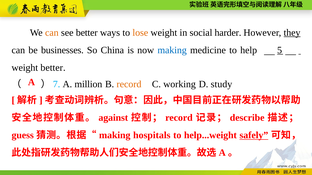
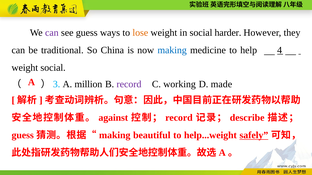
can at (52, 33) colour: orange -> purple
see better: better -> guess
they underline: present -> none
businesses: businesses -> traditional
5: 5 -> 4
weight better: better -> social
7: 7 -> 3
record at (129, 85) colour: orange -> purple
study: study -> made
hospitals: hospitals -> beautiful
